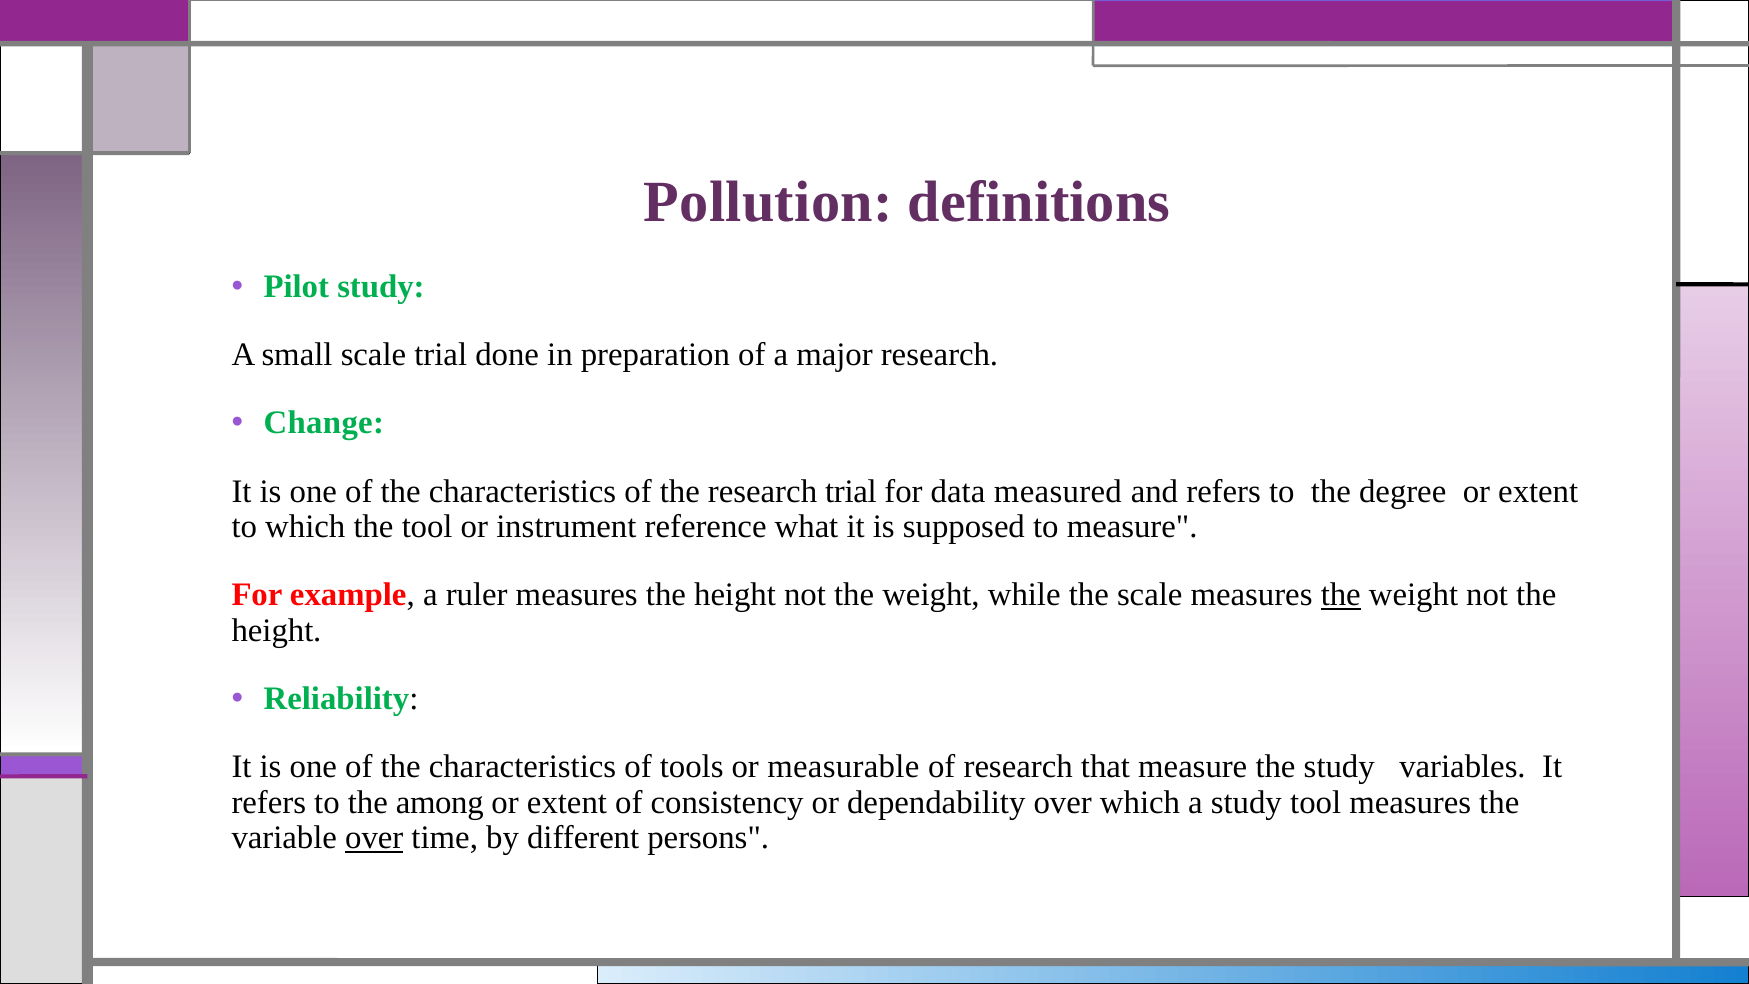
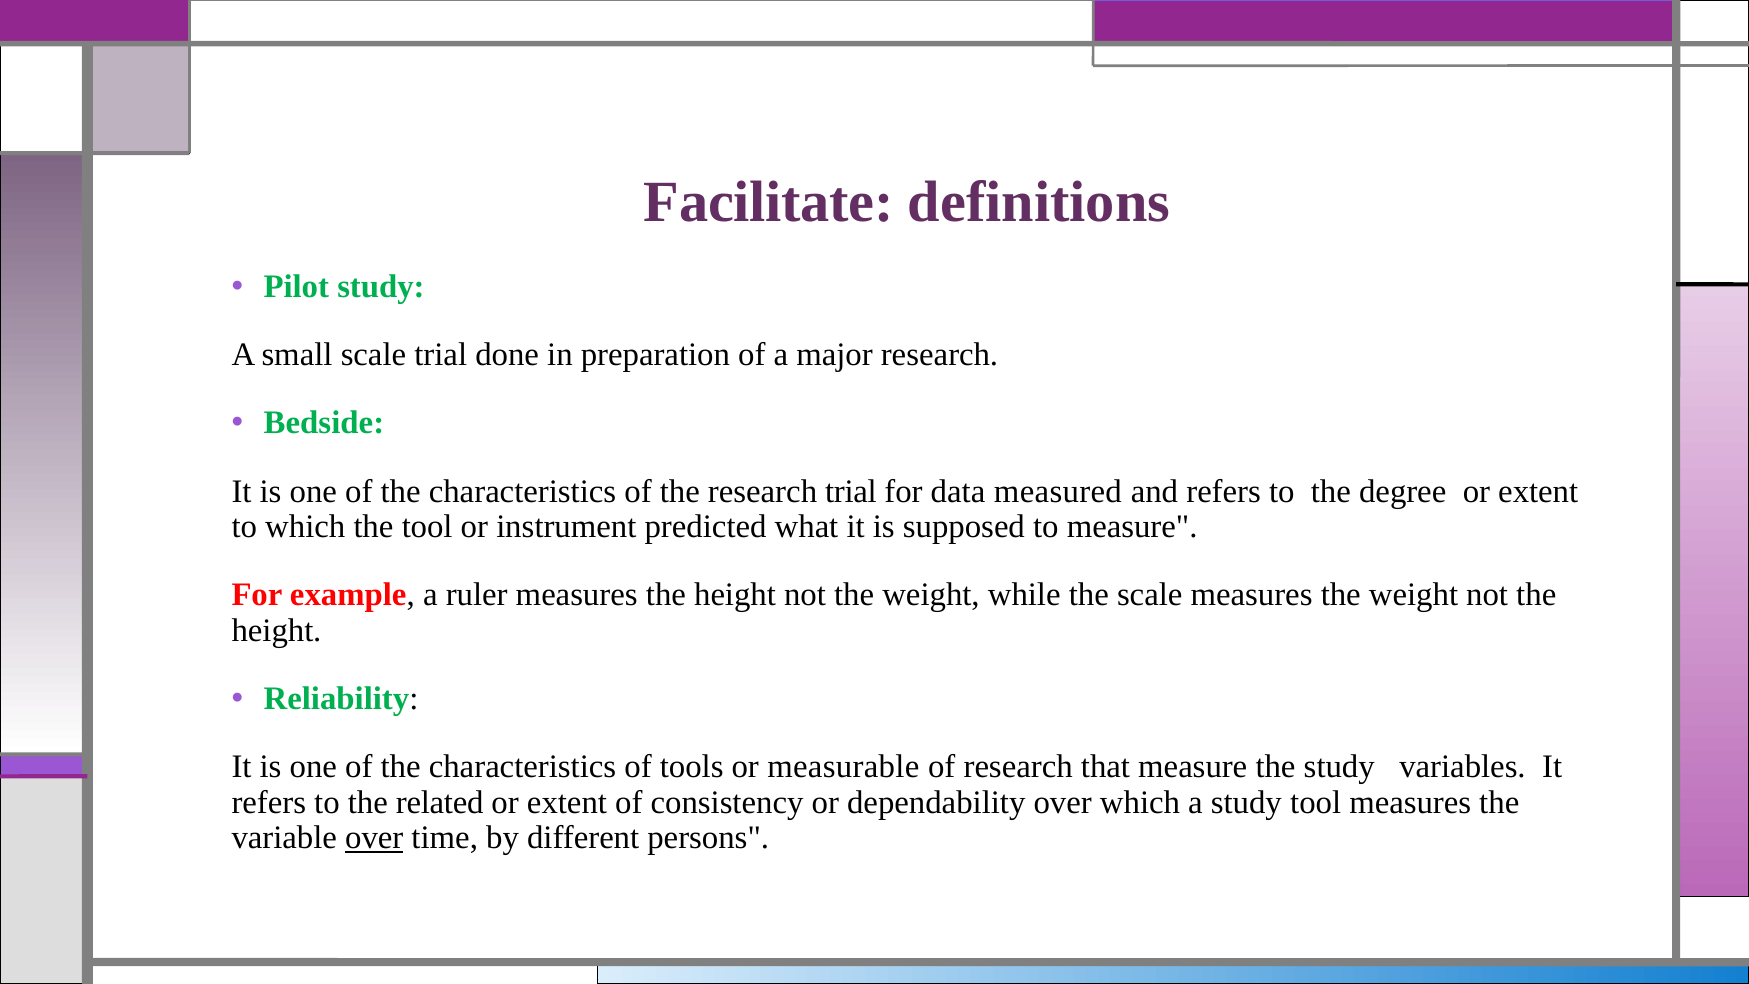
Pollution: Pollution -> Facilitate
Change: Change -> Bedside
reference: reference -> predicted
the at (1341, 595) underline: present -> none
among: among -> related
